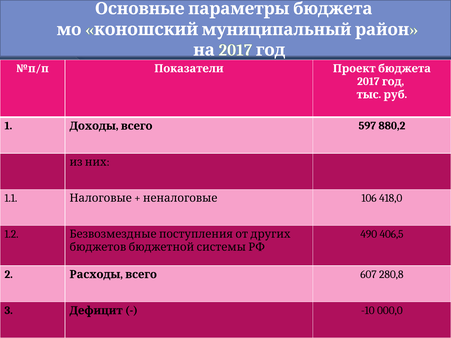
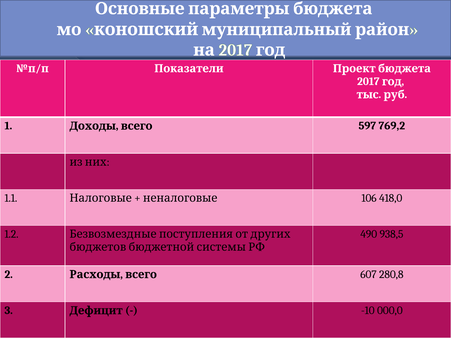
880,2: 880,2 -> 769,2
406,5: 406,5 -> 938,5
